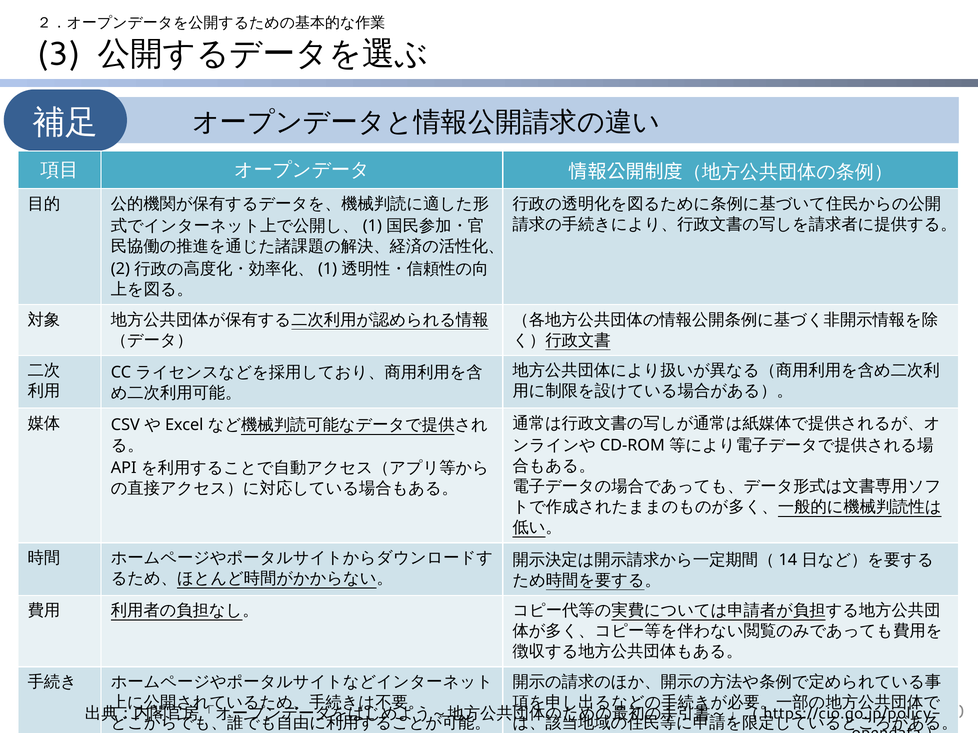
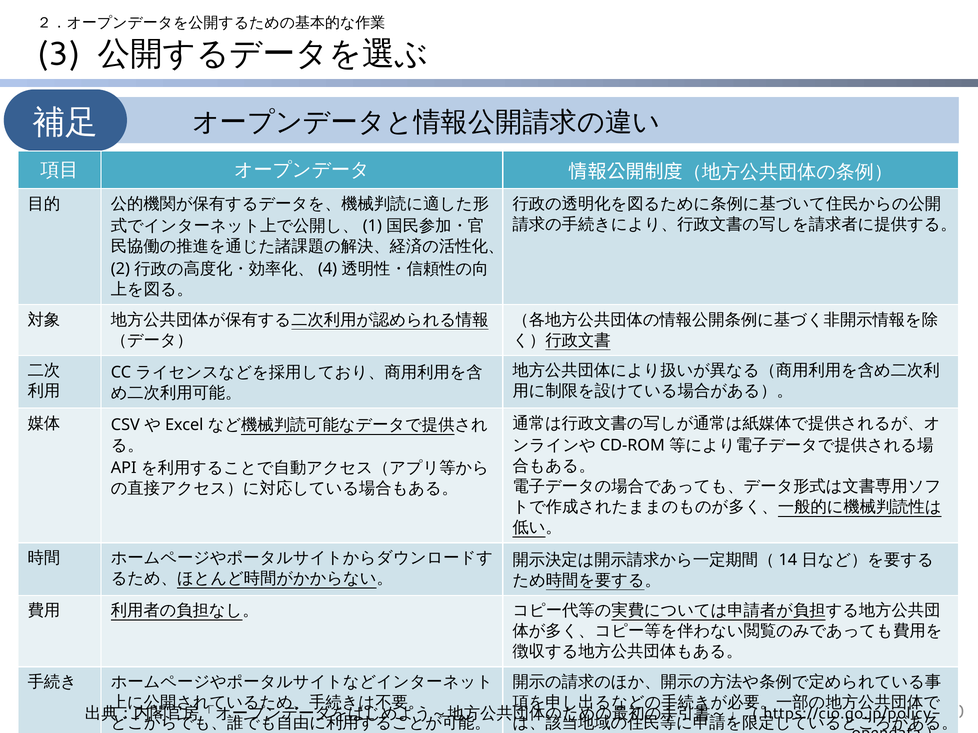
1 at (328, 269): 1 -> 4
